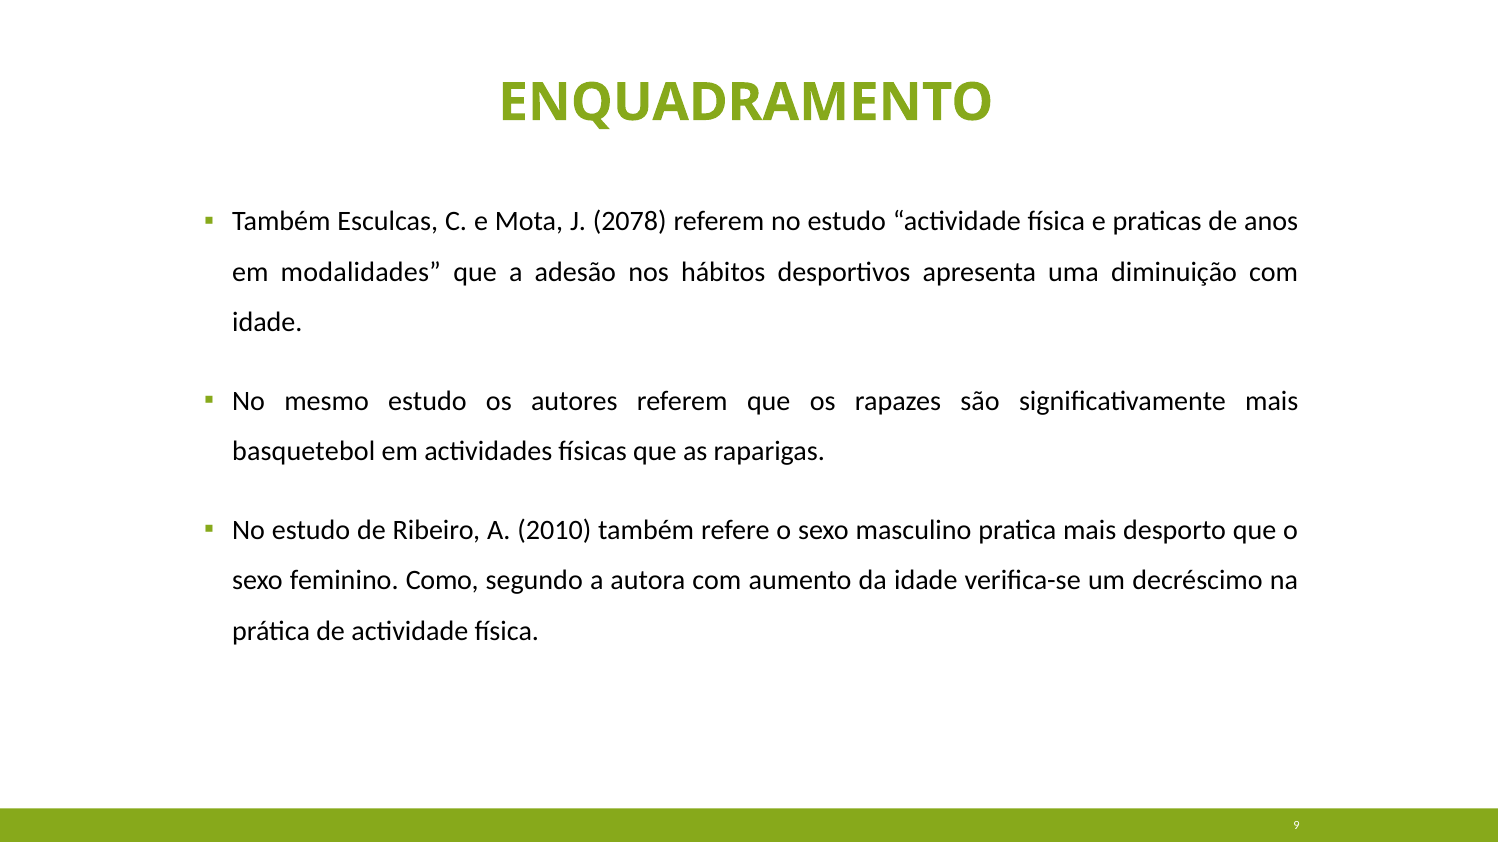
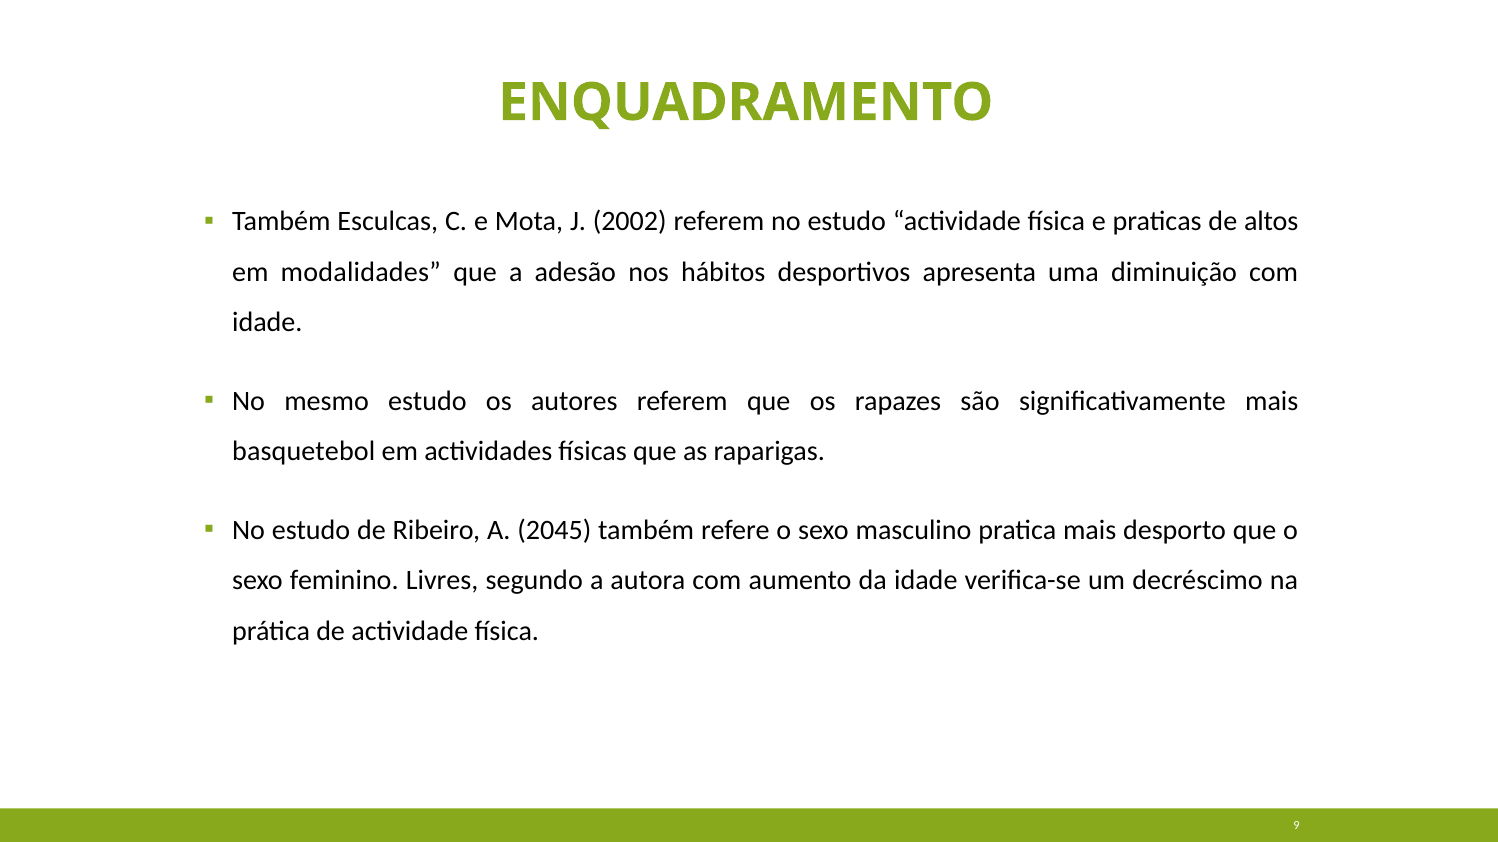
2078: 2078 -> 2002
anos: anos -> altos
2010: 2010 -> 2045
Como: Como -> Livres
